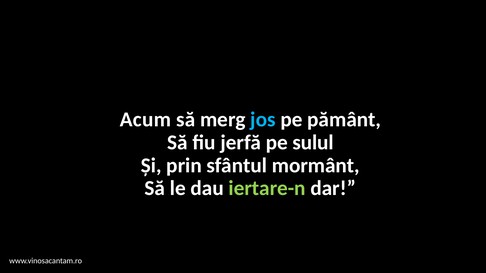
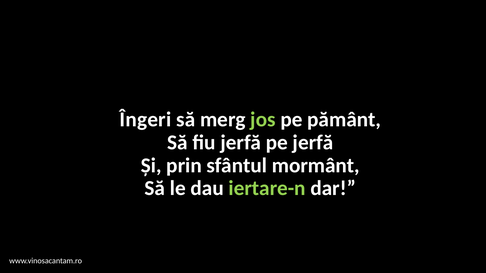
Acum: Acum -> Îngeri
jos colour: light blue -> light green
pe sulul: sulul -> jerfă
